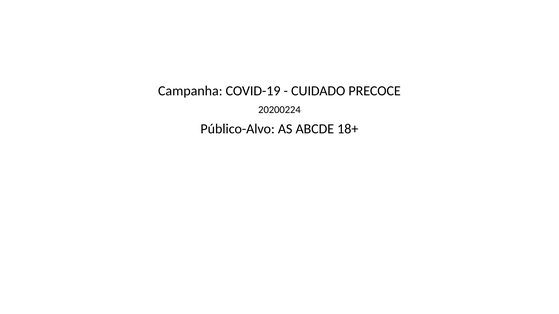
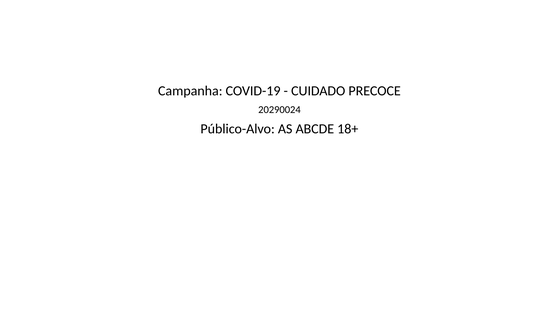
20200224: 20200224 -> 20290024
